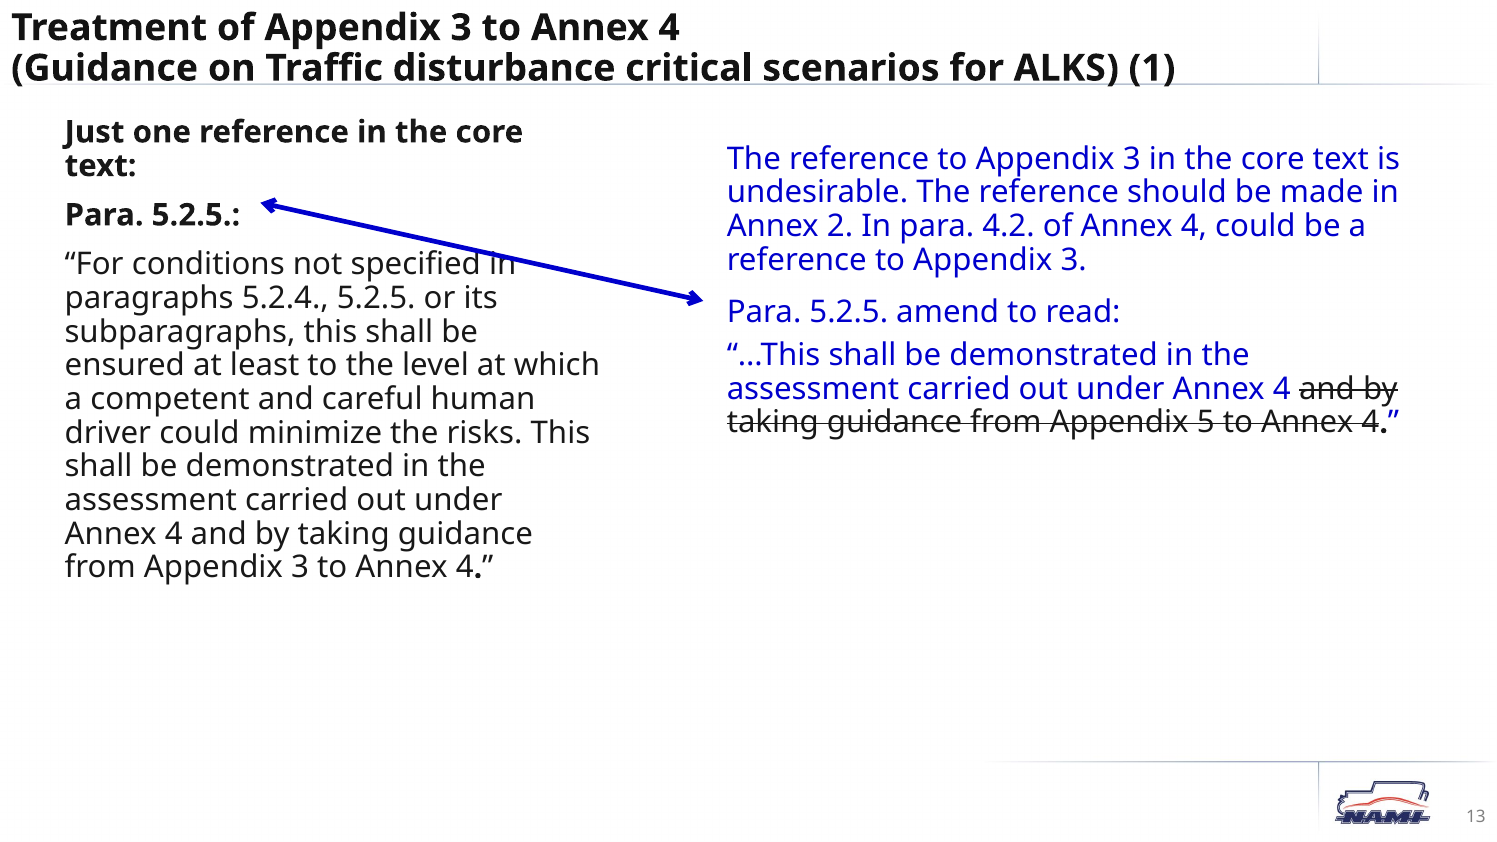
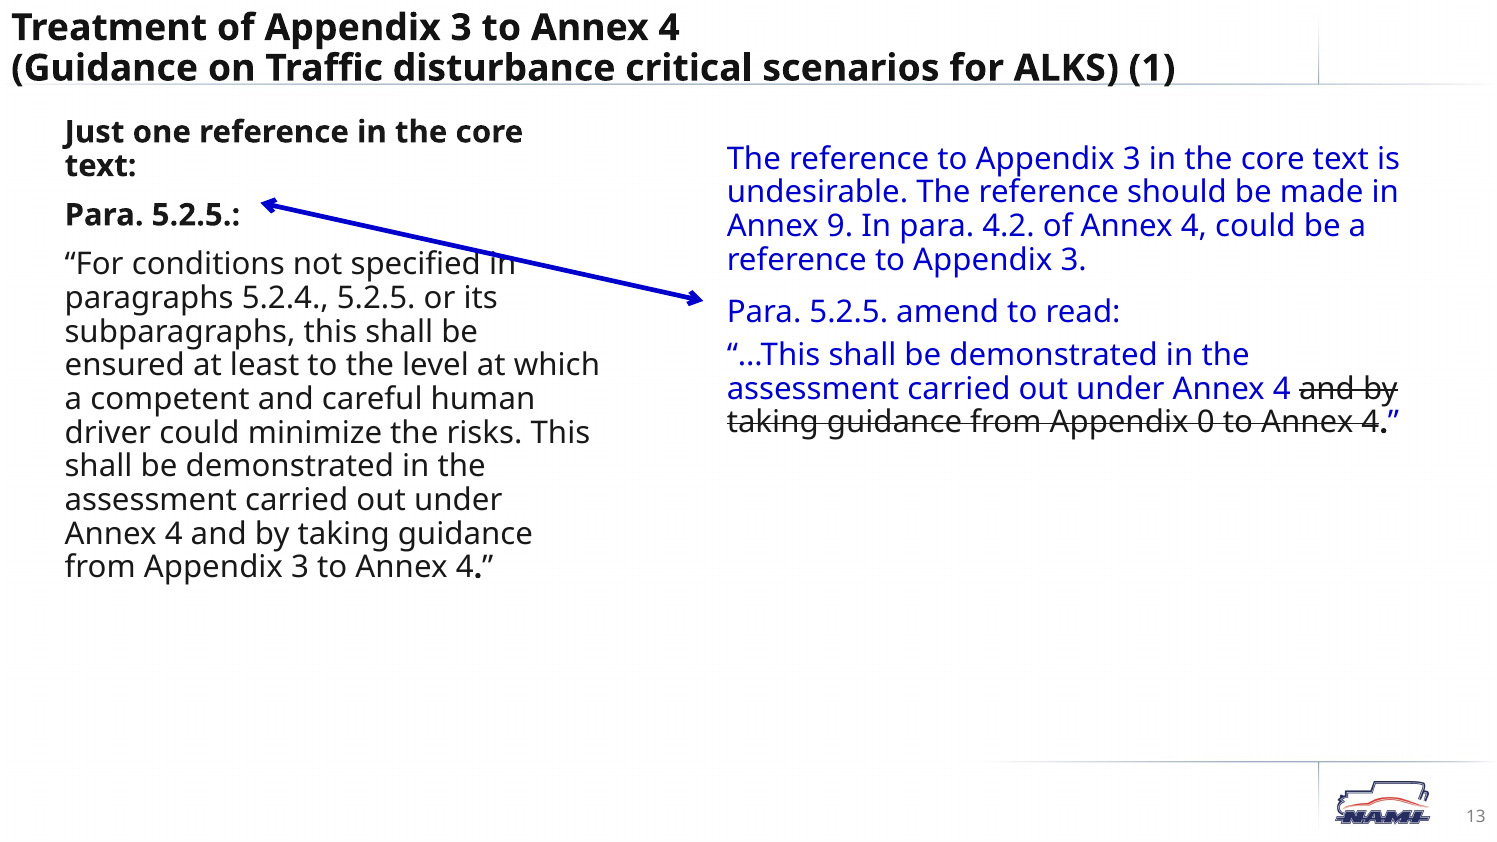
2: 2 -> 9
5: 5 -> 0
